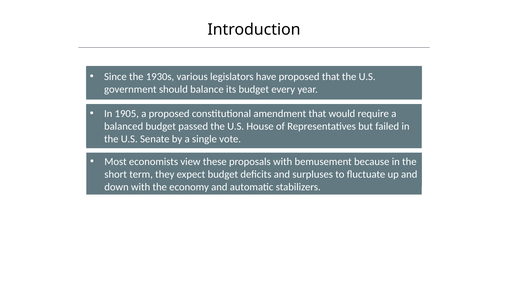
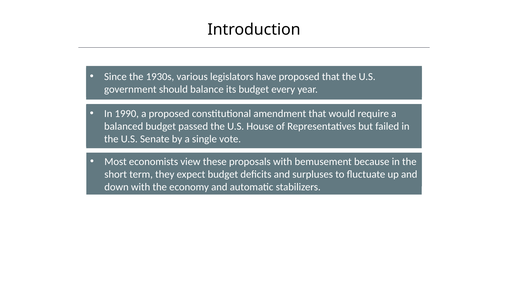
1905: 1905 -> 1990
